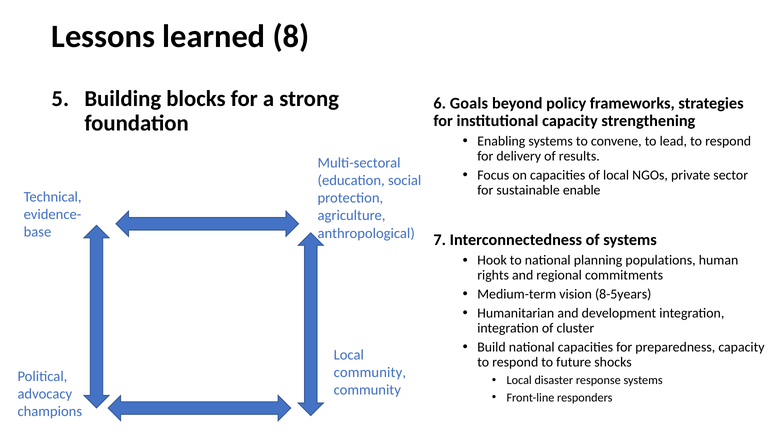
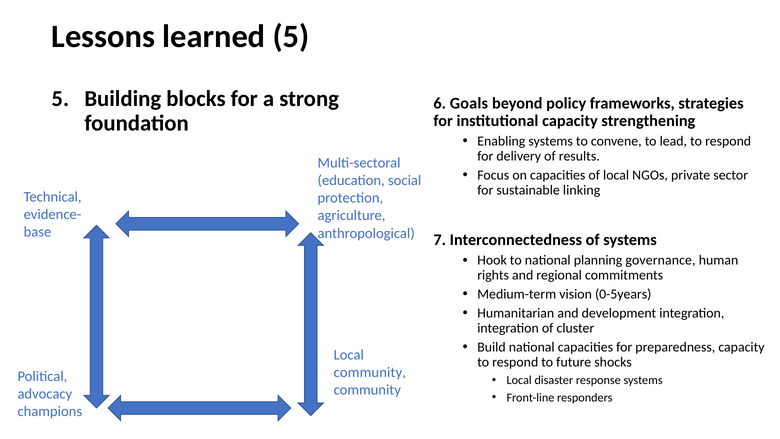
learned 8: 8 -> 5
enable: enable -> linking
populations: populations -> governance
8-5years: 8-5years -> 0-5years
